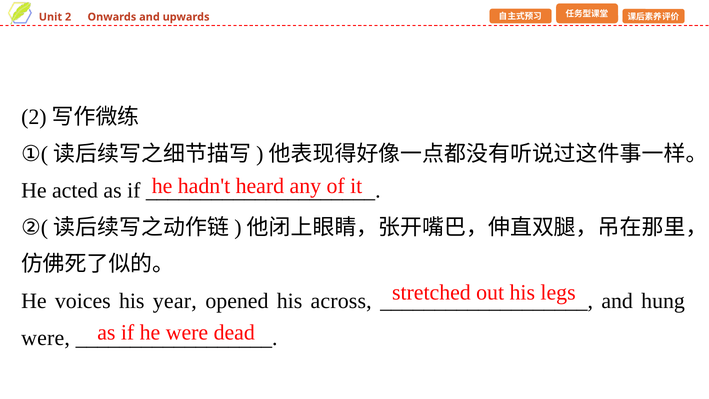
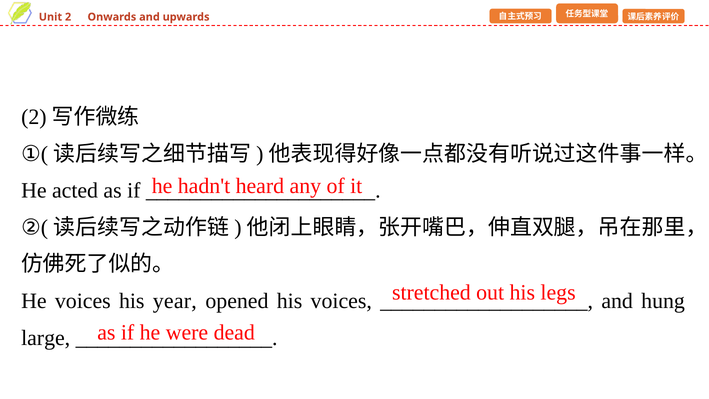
his across: across -> voices
were at (46, 338): were -> large
